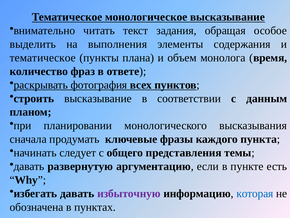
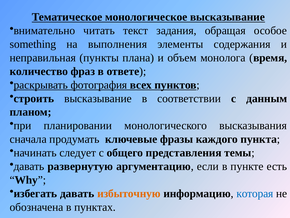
выделить: выделить -> something
тематическое at (43, 58): тематическое -> неправильная
избыточную colour: purple -> orange
